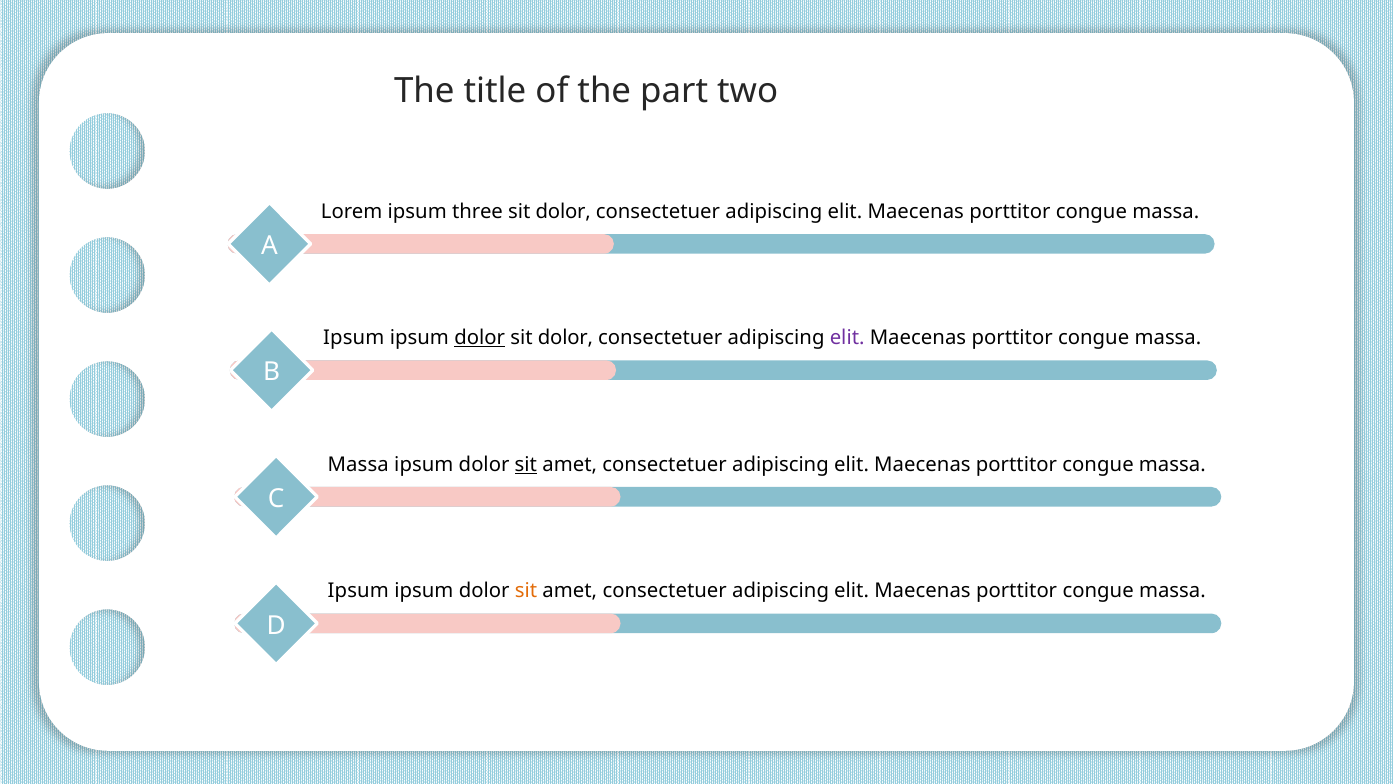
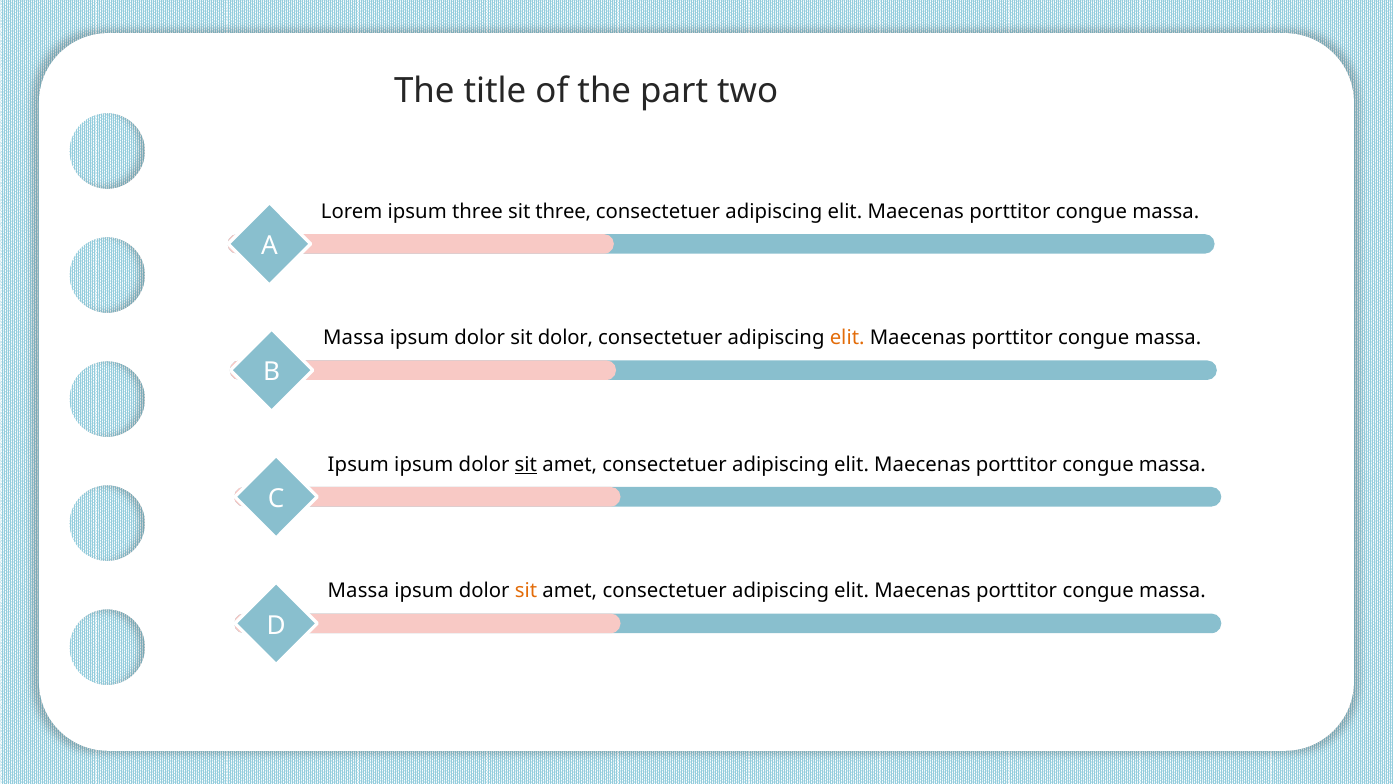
dolor at (563, 211): dolor -> three
Ipsum at (354, 338): Ipsum -> Massa
dolor at (480, 338) underline: present -> none
elit at (847, 338) colour: purple -> orange
Massa at (358, 464): Massa -> Ipsum
Ipsum at (358, 591): Ipsum -> Massa
